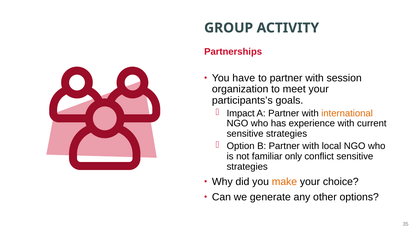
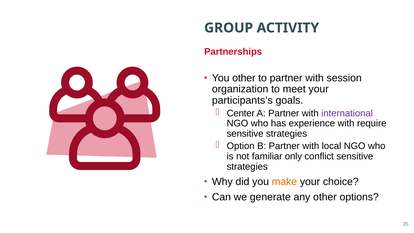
You have: have -> other
Impact: Impact -> Center
international colour: orange -> purple
current: current -> require
